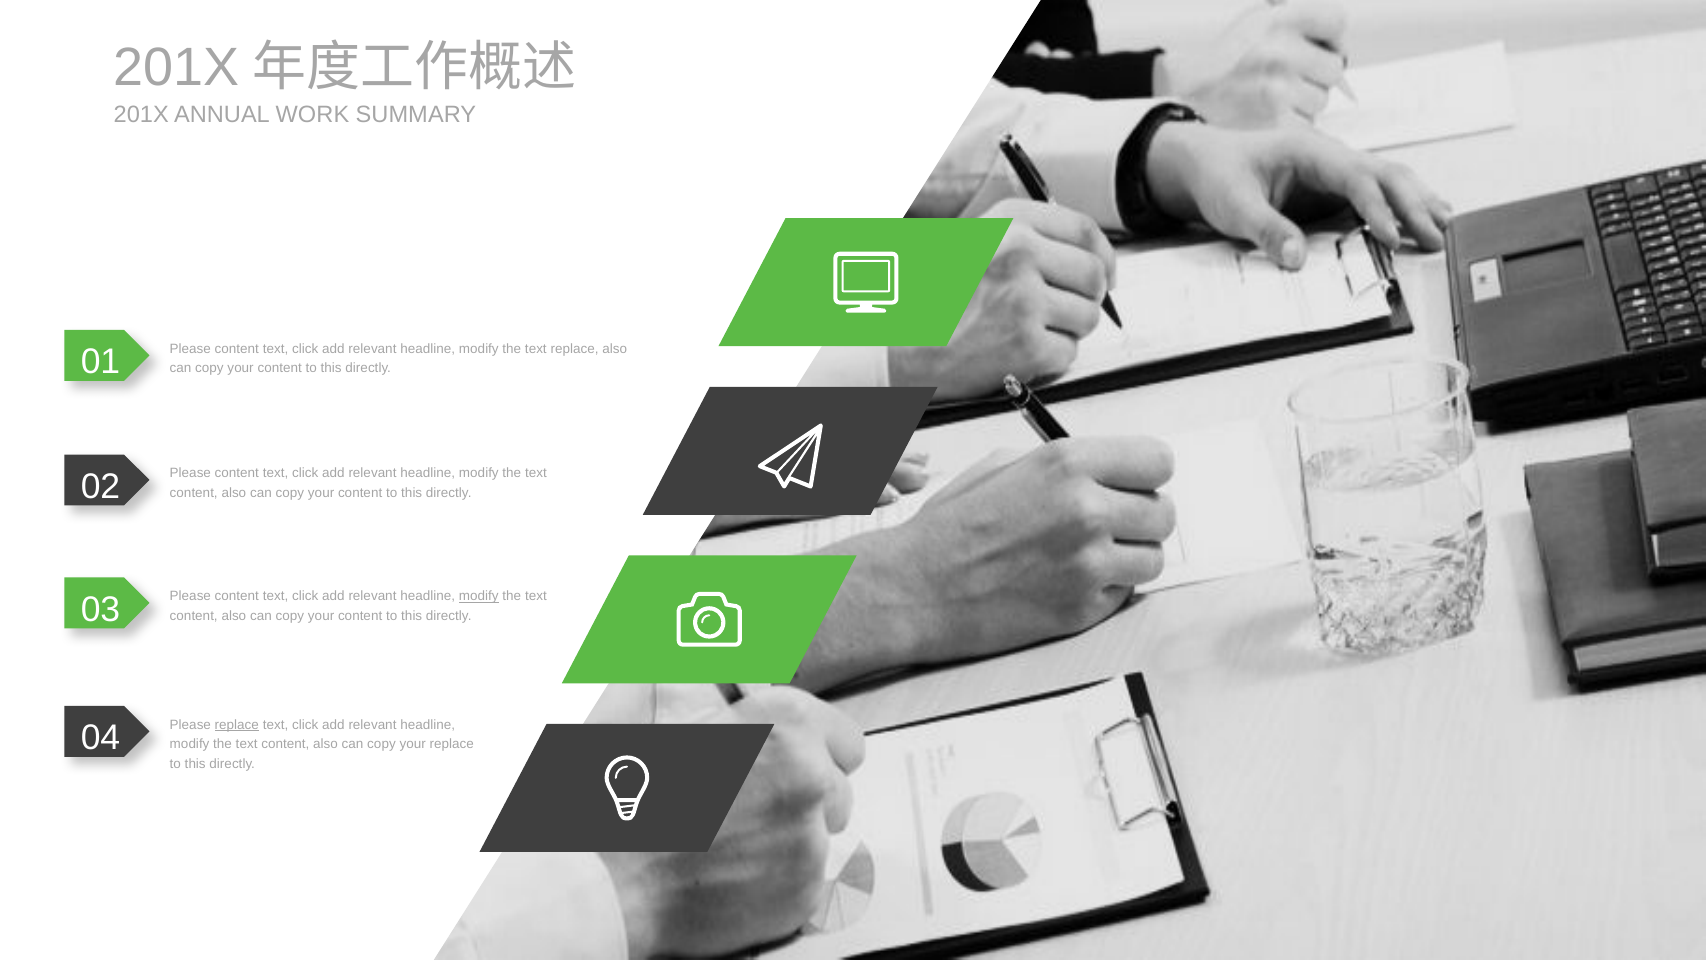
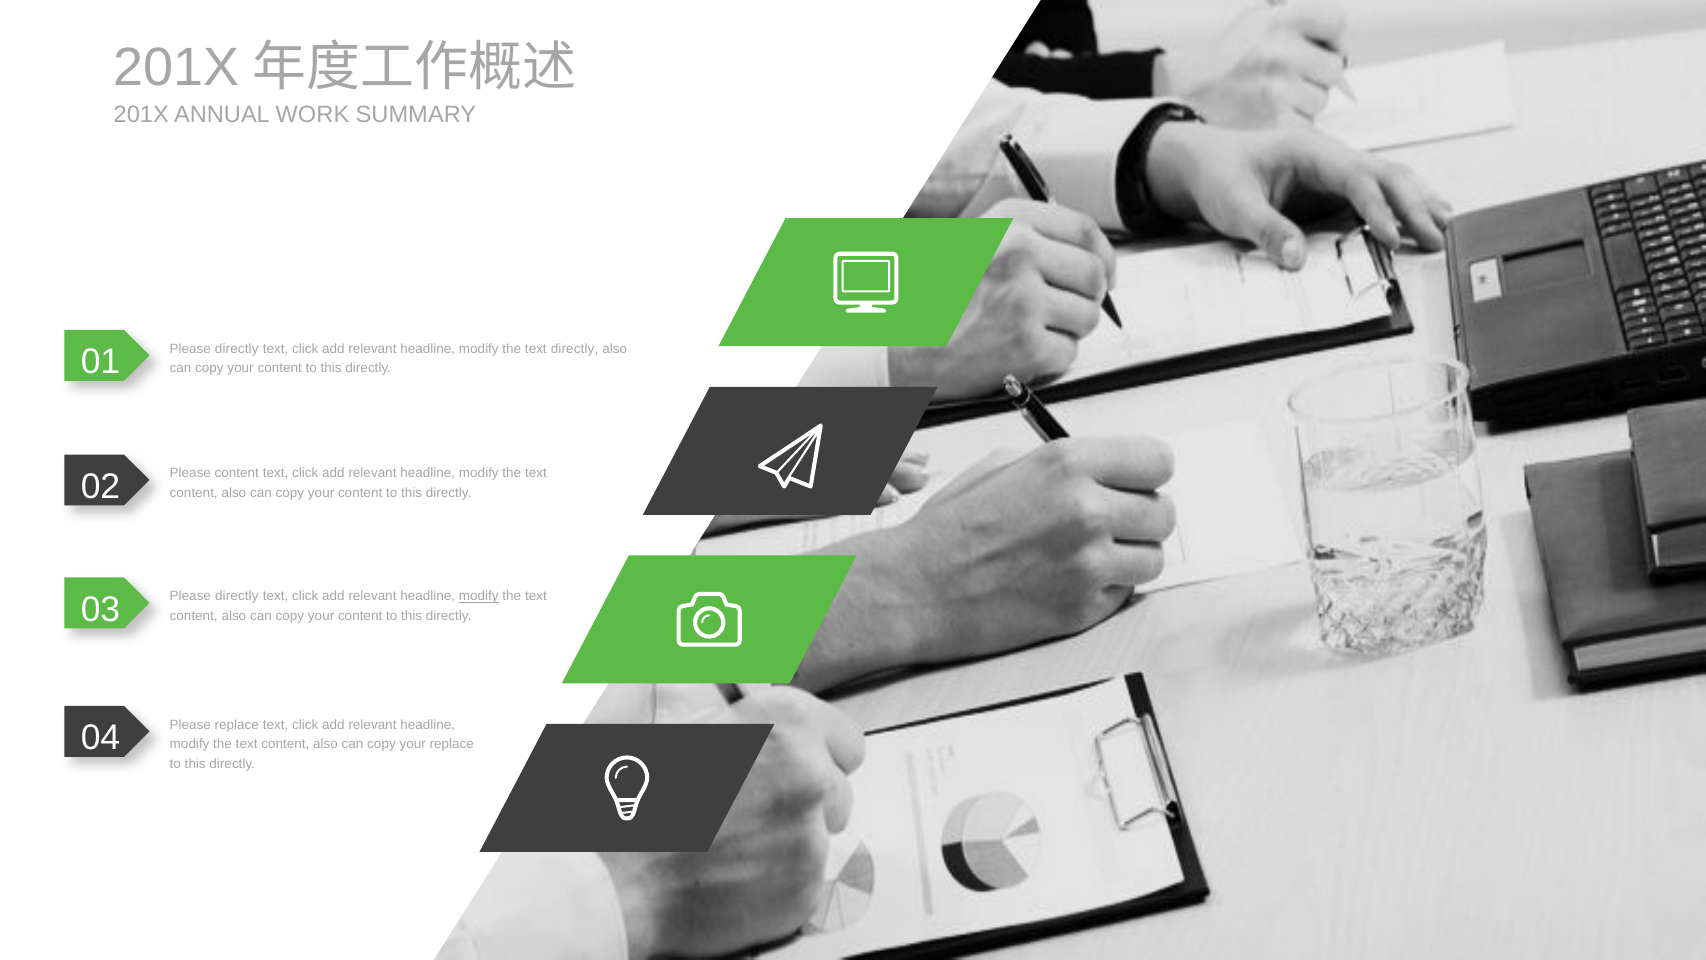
01 Please content: content -> directly
text replace: replace -> directly
03 Please content: content -> directly
replace at (237, 725) underline: present -> none
